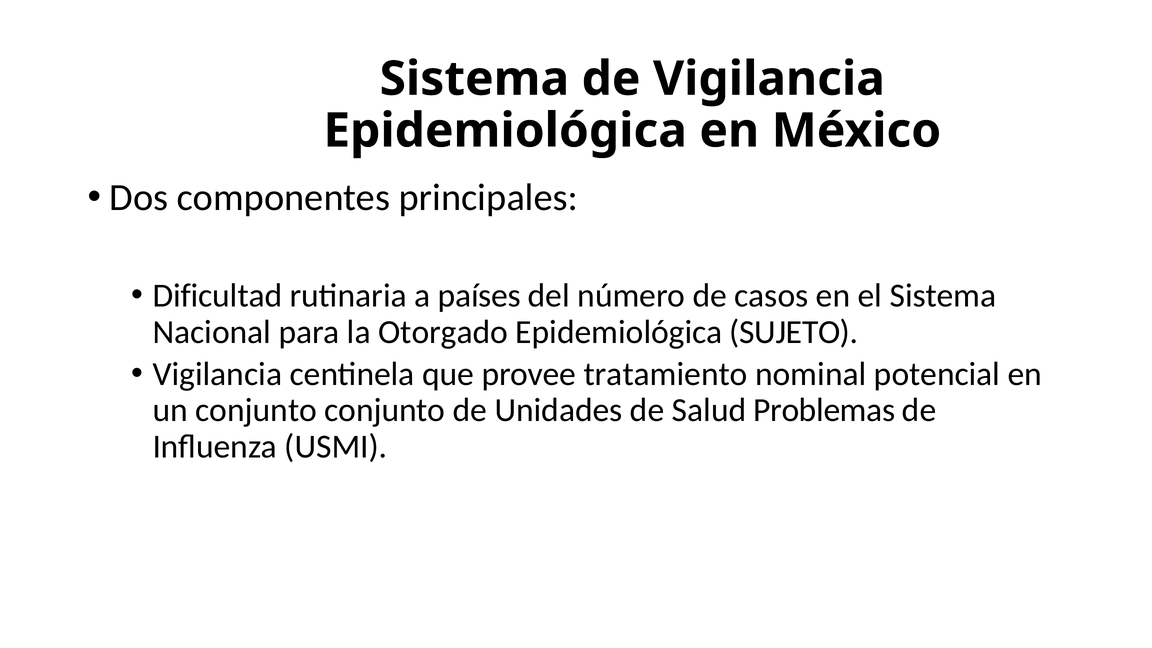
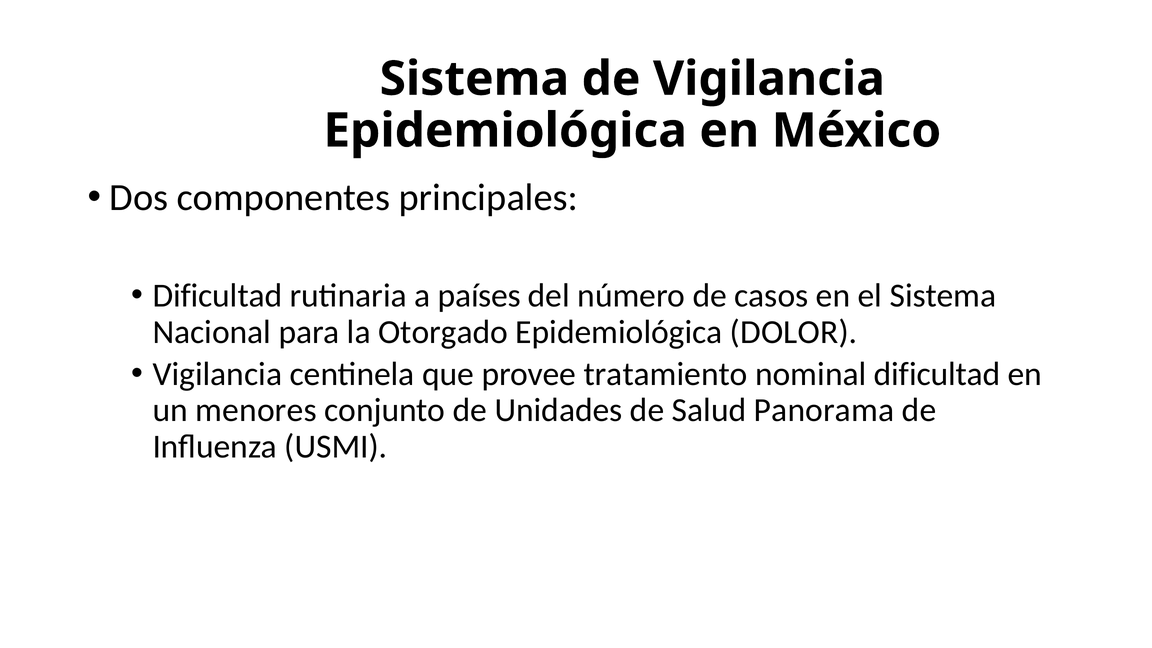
SUJETO: SUJETO -> DOLOR
nominal potencial: potencial -> dificultad
un conjunto: conjunto -> menores
Problemas: Problemas -> Panorama
